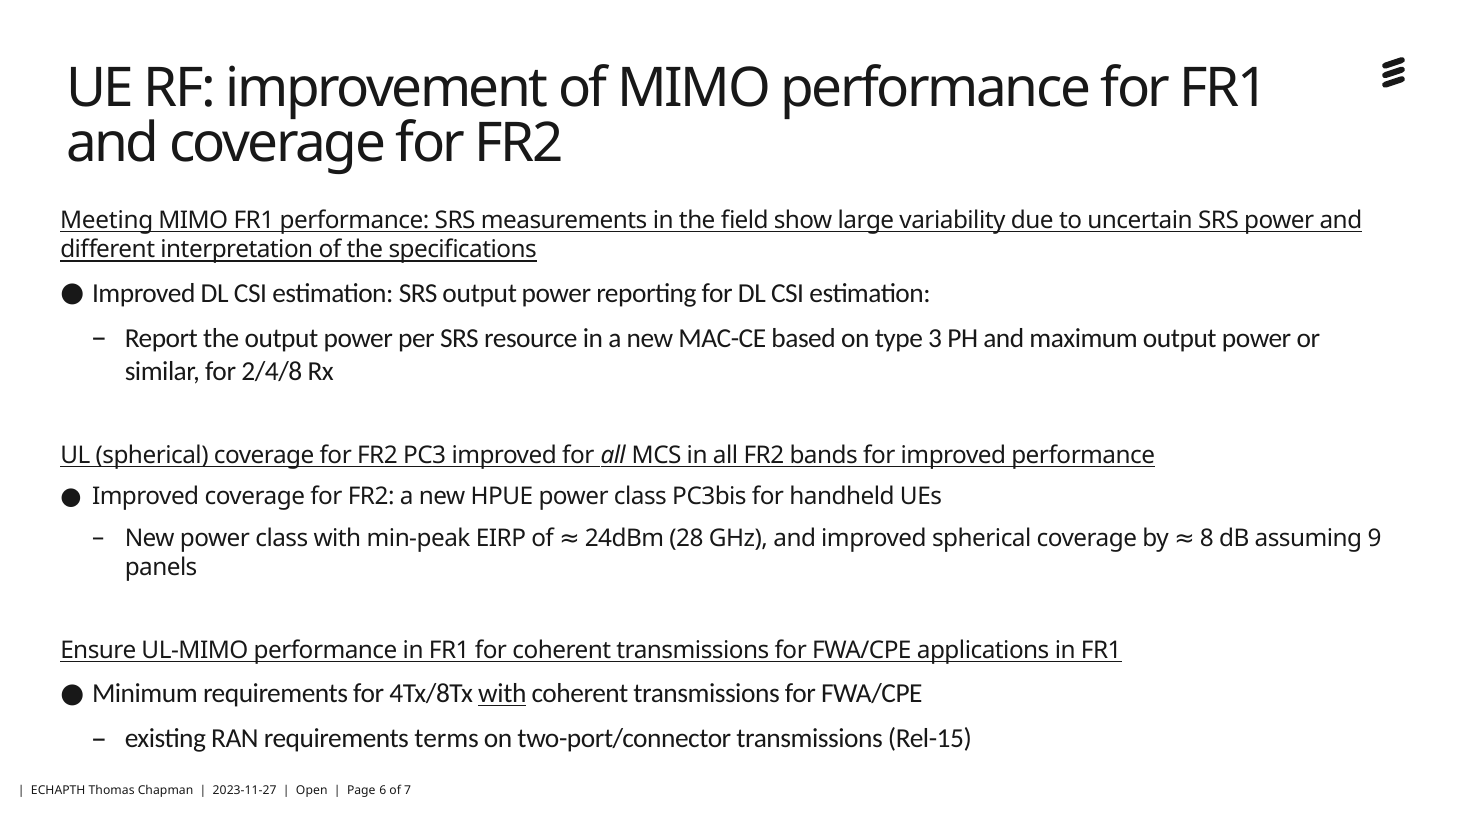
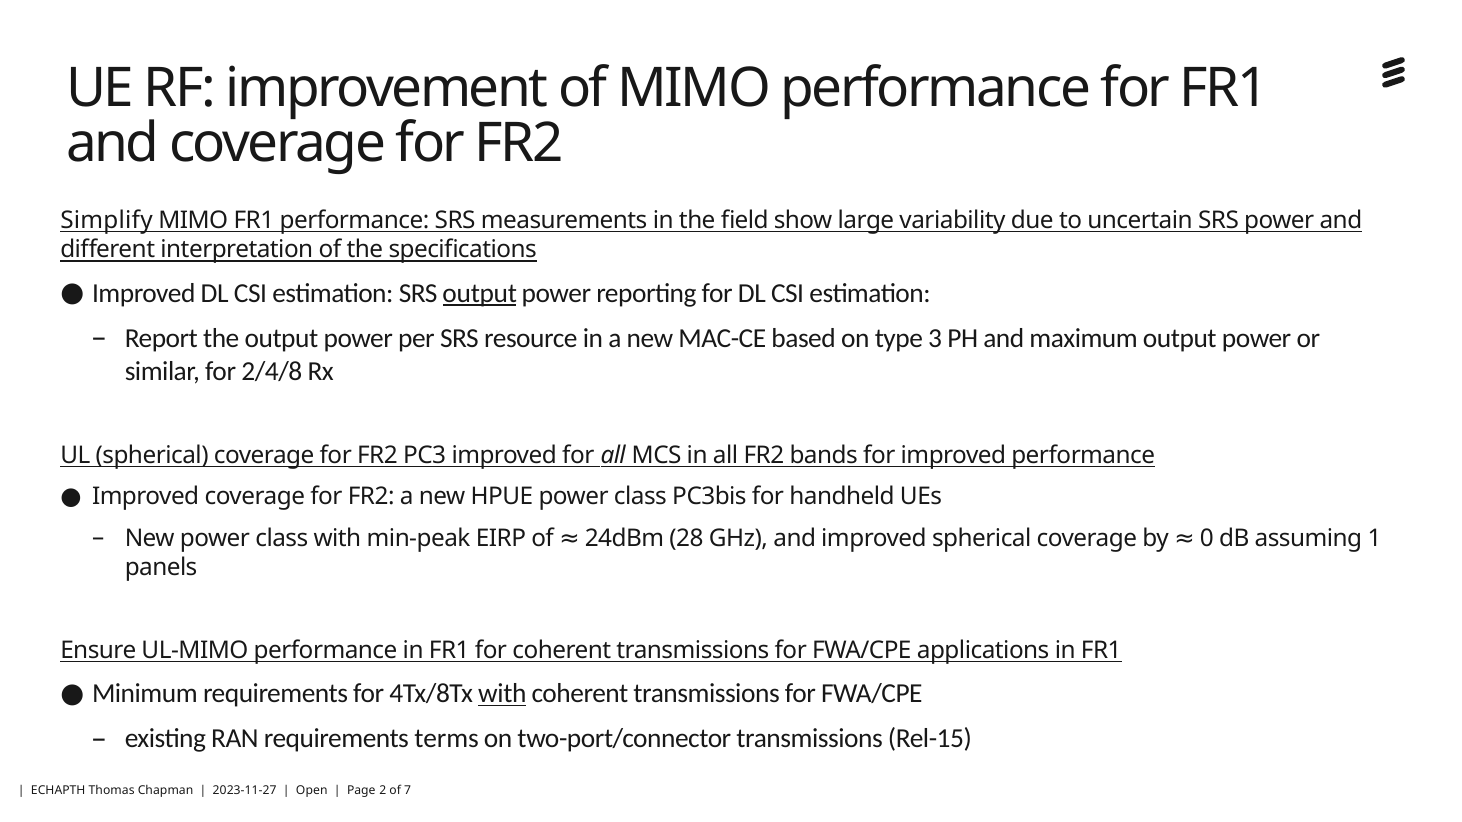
Meeting: Meeting -> Simplify
output at (480, 293) underline: none -> present
8: 8 -> 0
9: 9 -> 1
6: 6 -> 2
